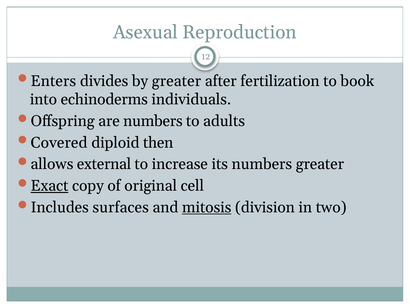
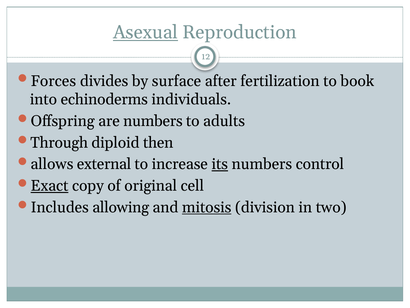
Asexual underline: none -> present
Enters: Enters -> Forces
by greater: greater -> surface
Covered: Covered -> Through
its underline: none -> present
numbers greater: greater -> control
surfaces: surfaces -> allowing
